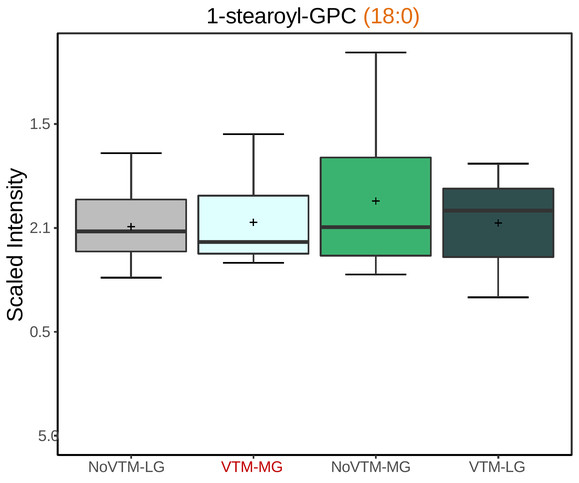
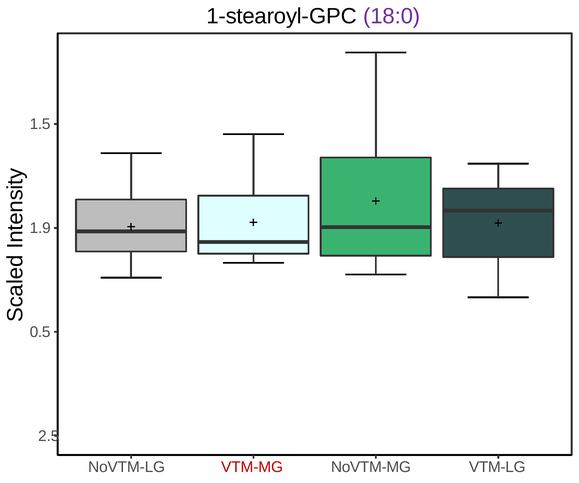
18:0 colour: orange -> purple
2.1: 2.1 -> 1.9
5.0: 5.0 -> 2.5
